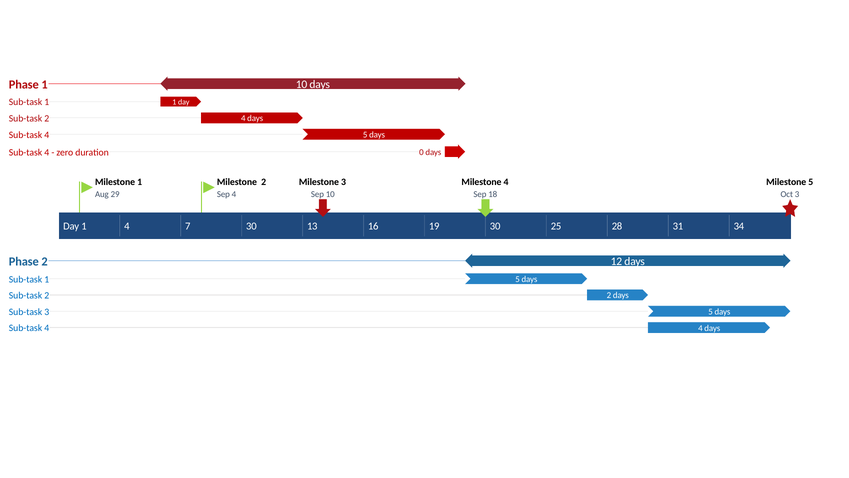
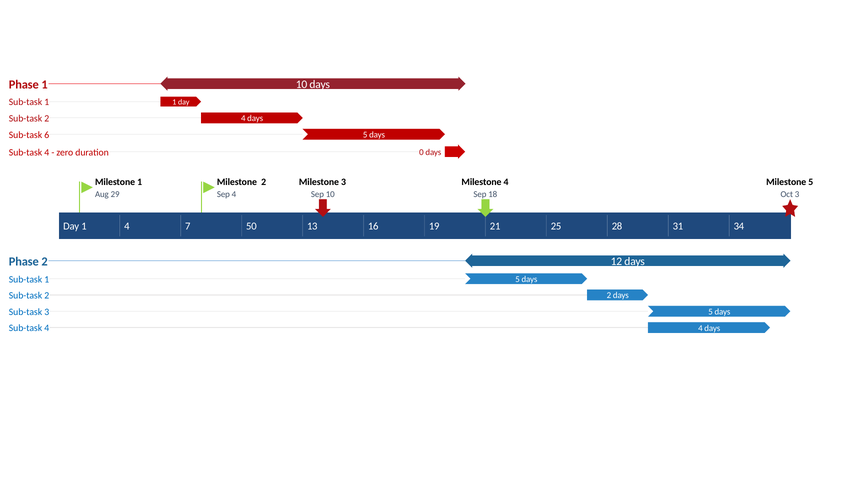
4 at (47, 135): 4 -> 6
7 30: 30 -> 50
19 30: 30 -> 21
